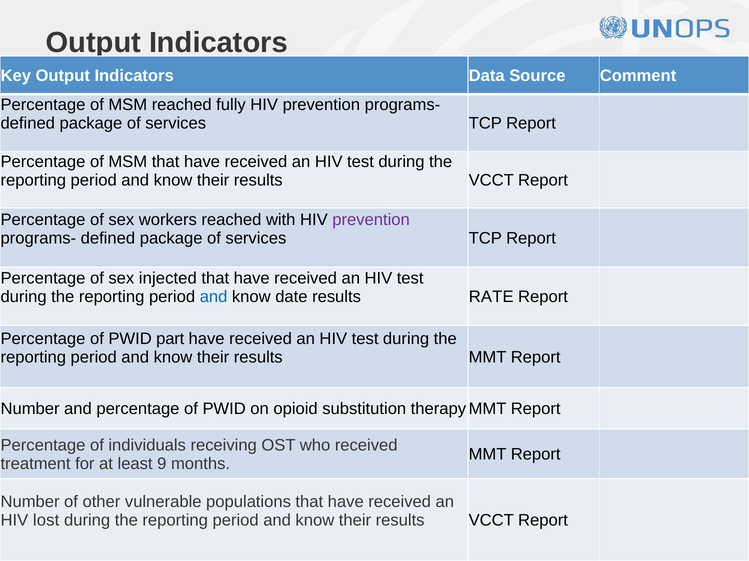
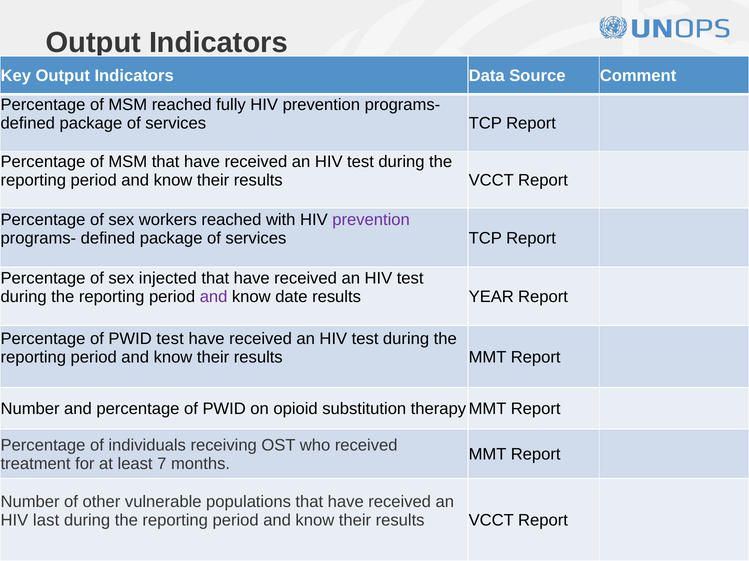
and at (214, 297) colour: blue -> purple
RATE: RATE -> YEAR
PWID part: part -> test
9: 9 -> 7
lost: lost -> last
